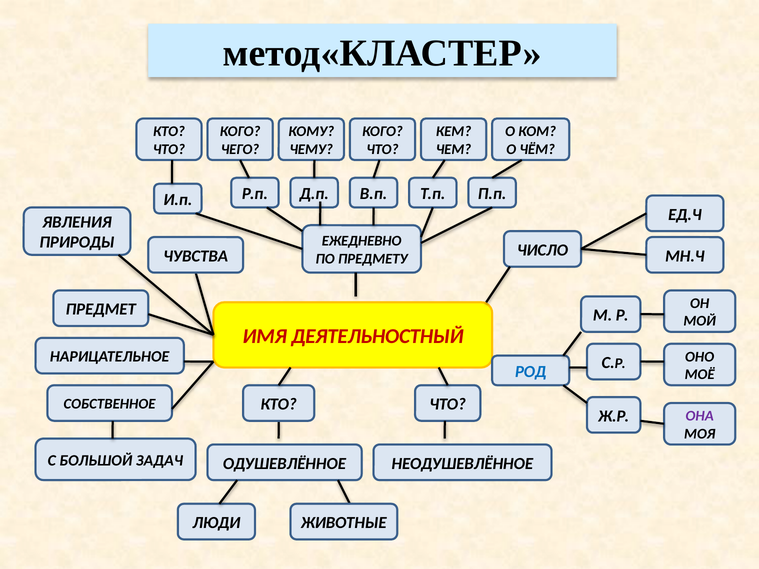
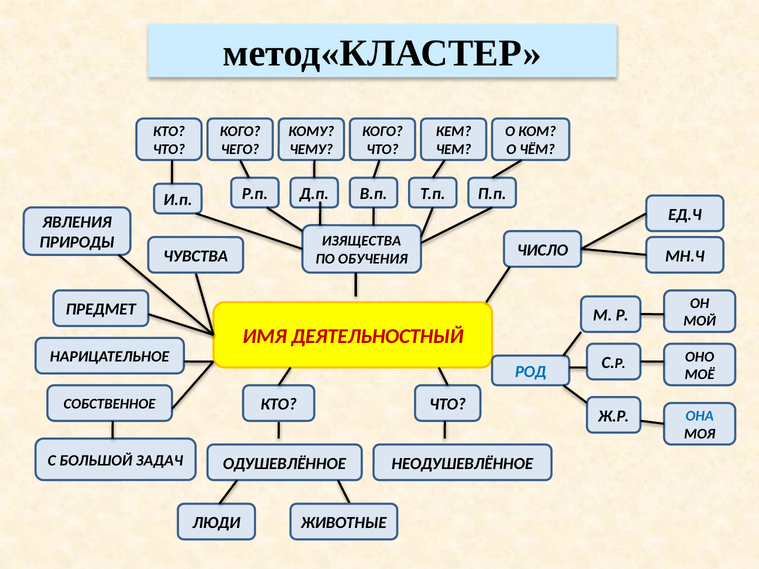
ЕЖЕДНЕВНО: ЕЖЕДНЕВНО -> ИЗЯЩЕСТВА
ПРЕДМЕТУ: ПРЕДМЕТУ -> ОБУЧЕНИЯ
ОНА colour: purple -> blue
